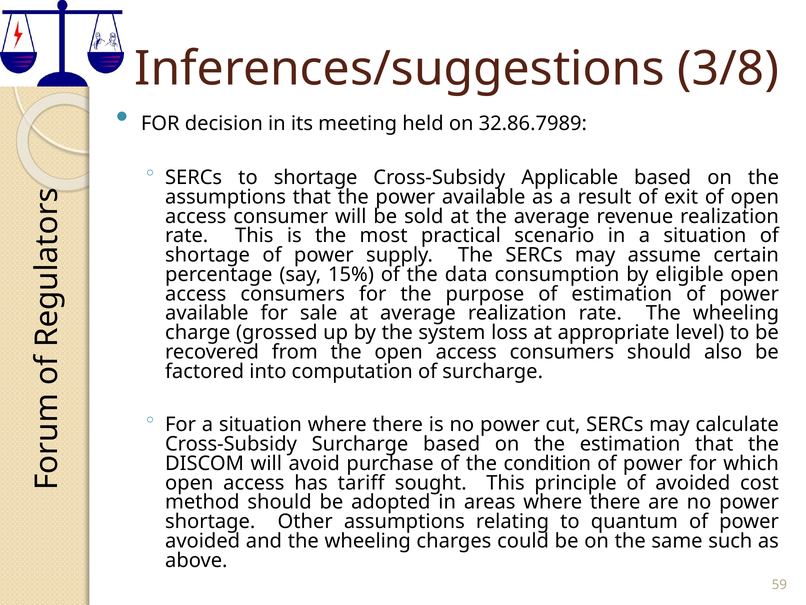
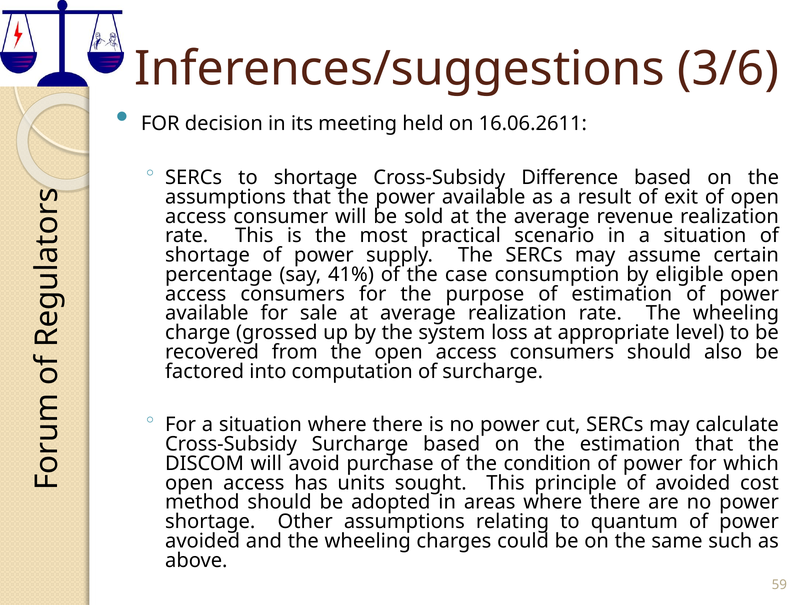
3/8: 3/8 -> 3/6
32.86.7989: 32.86.7989 -> 16.06.2611
Applicable: Applicable -> Difference
15%: 15% -> 41%
data: data -> case
tariff: tariff -> units
